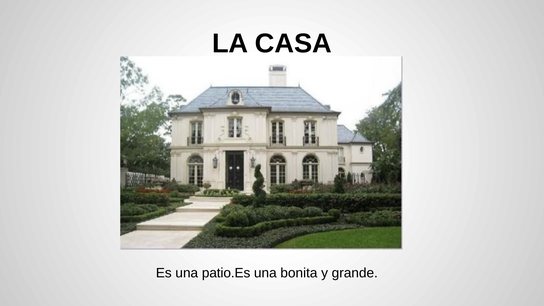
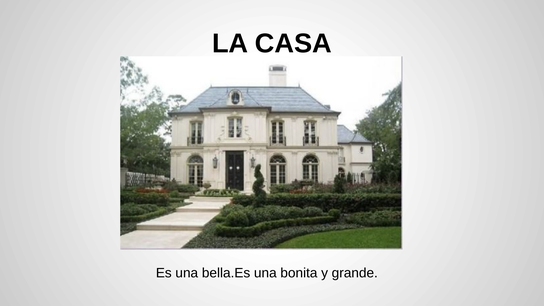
patio.Es: patio.Es -> bella.Es
